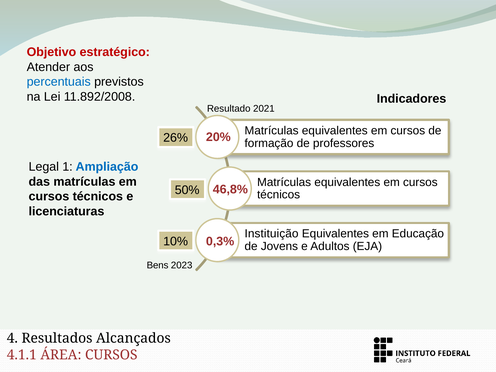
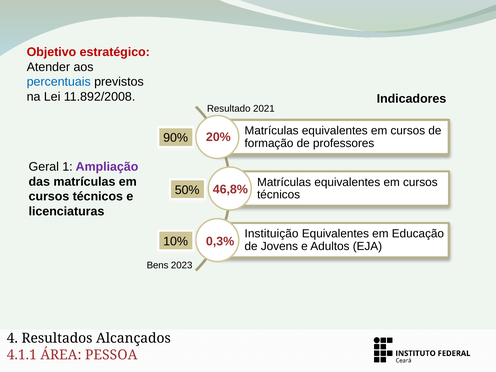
26%: 26% -> 90%
Legal: Legal -> Geral
Ampliação colour: blue -> purple
ÁREA CURSOS: CURSOS -> PESSOA
